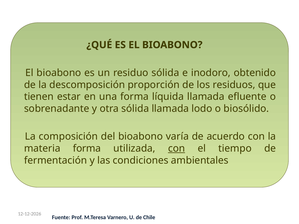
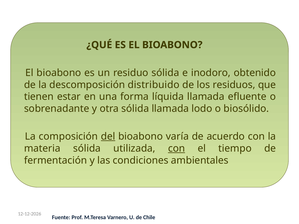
proporción: proporción -> distribuido
del underline: none -> present
materia forma: forma -> sólida
